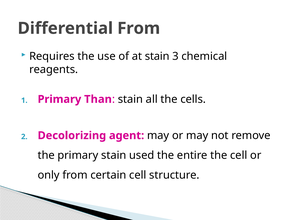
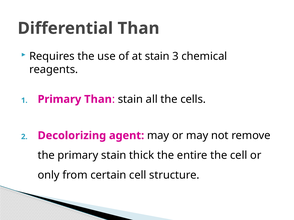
Differential From: From -> Than
used: used -> thick
